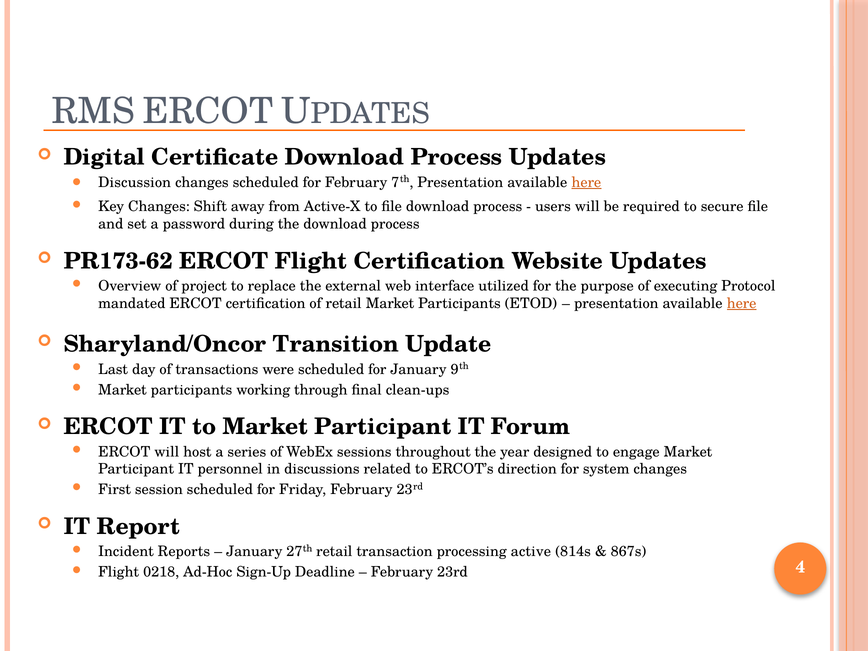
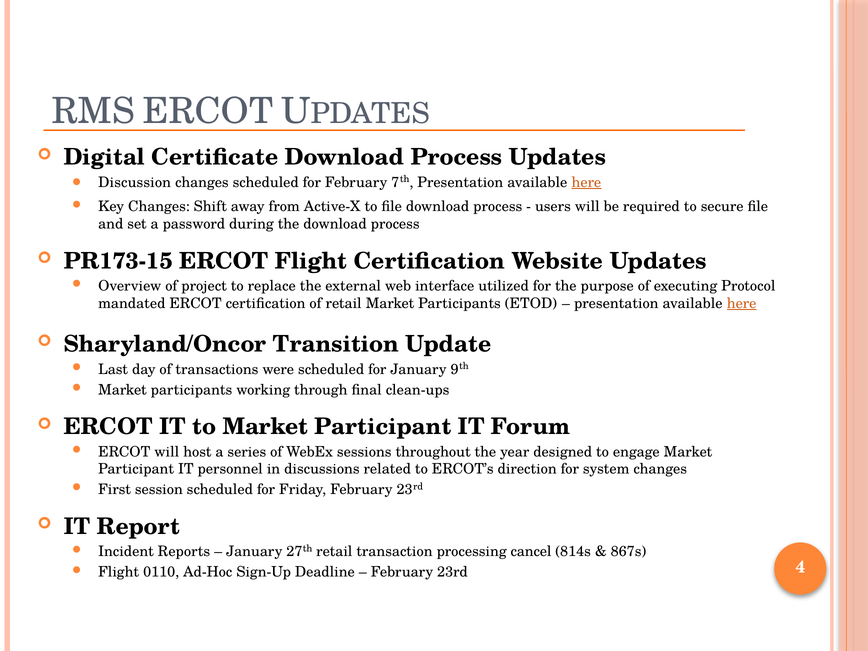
PR173-62: PR173-62 -> PR173-15
active: active -> cancel
0218: 0218 -> 0110
